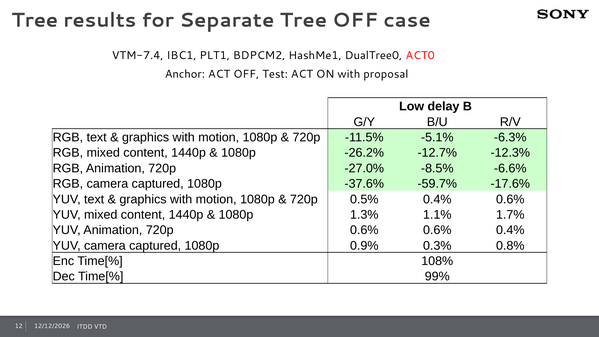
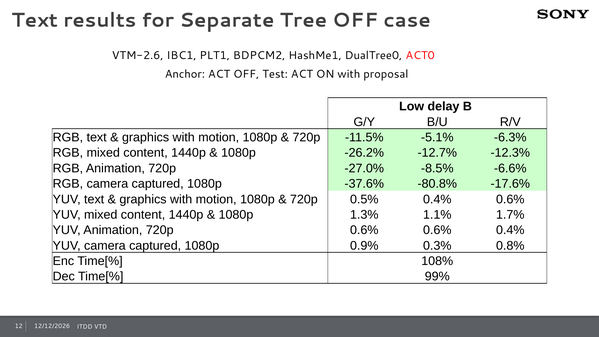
Tree at (35, 20): Tree -> Text
VTM-7.4: VTM-7.4 -> VTM-2.6
-59.7%: -59.7% -> -80.8%
